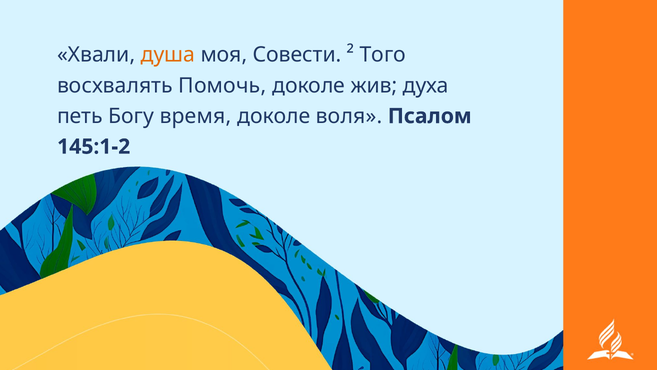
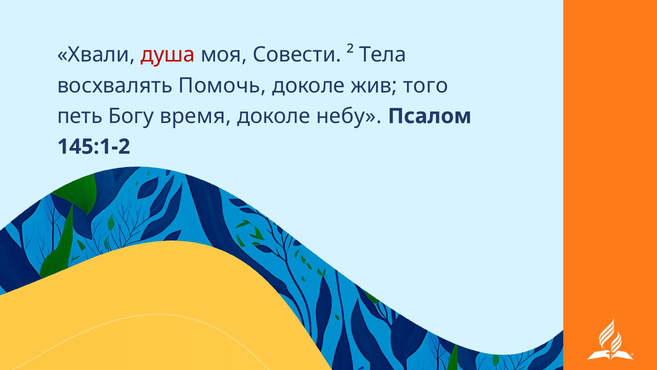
душа colour: orange -> red
Того: Того -> Тела
духа: духа -> того
воля: воля -> небу
